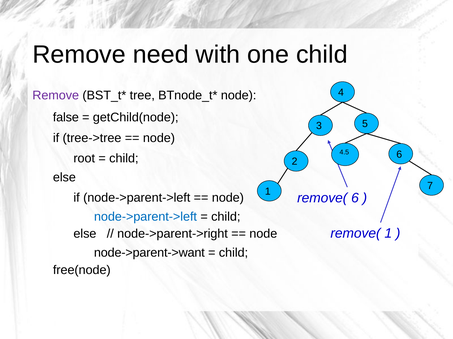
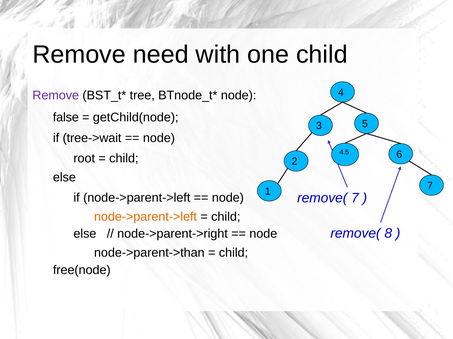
tree->tree: tree->tree -> tree->wait
remove( 6: 6 -> 7
node->parent->left at (145, 217) colour: blue -> orange
remove( 1: 1 -> 8
node->parent->want: node->parent->want -> node->parent->than
